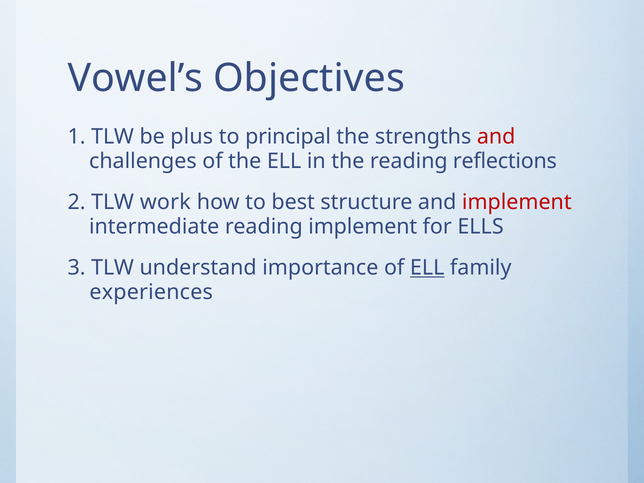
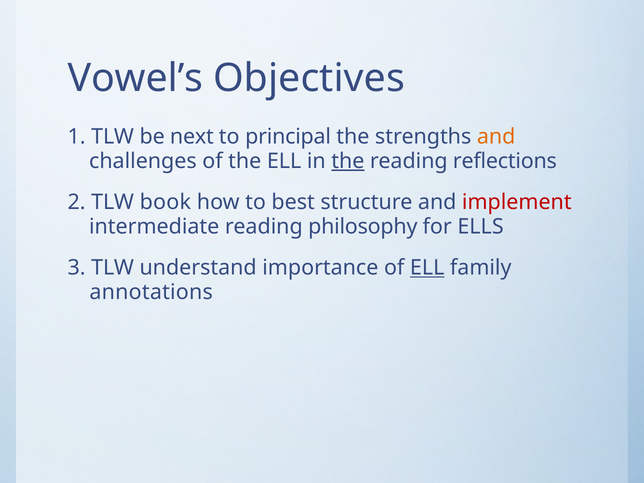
plus: plus -> next
and at (496, 137) colour: red -> orange
the at (348, 161) underline: none -> present
work: work -> book
reading implement: implement -> philosophy
experiences: experiences -> annotations
